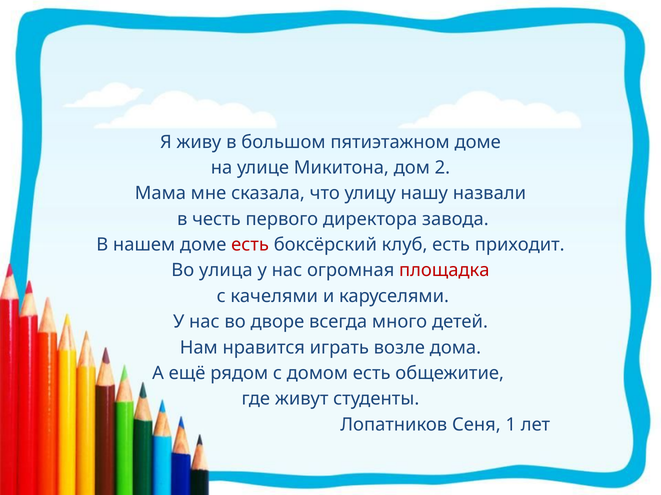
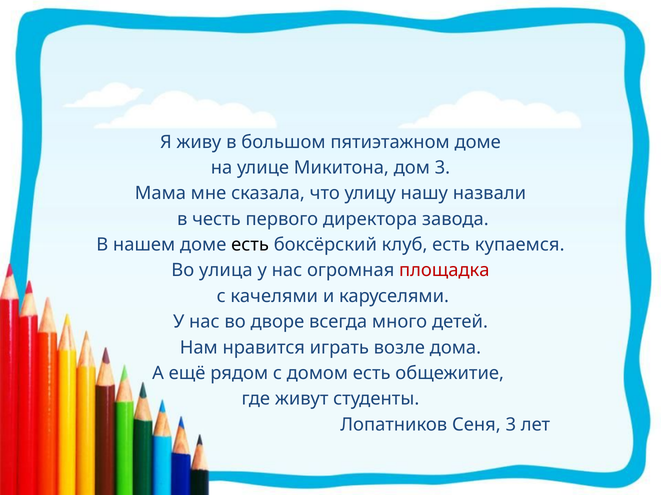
дом 2: 2 -> 3
есть at (250, 245) colour: red -> black
приходит: приходит -> купаемся
Сеня 1: 1 -> 3
